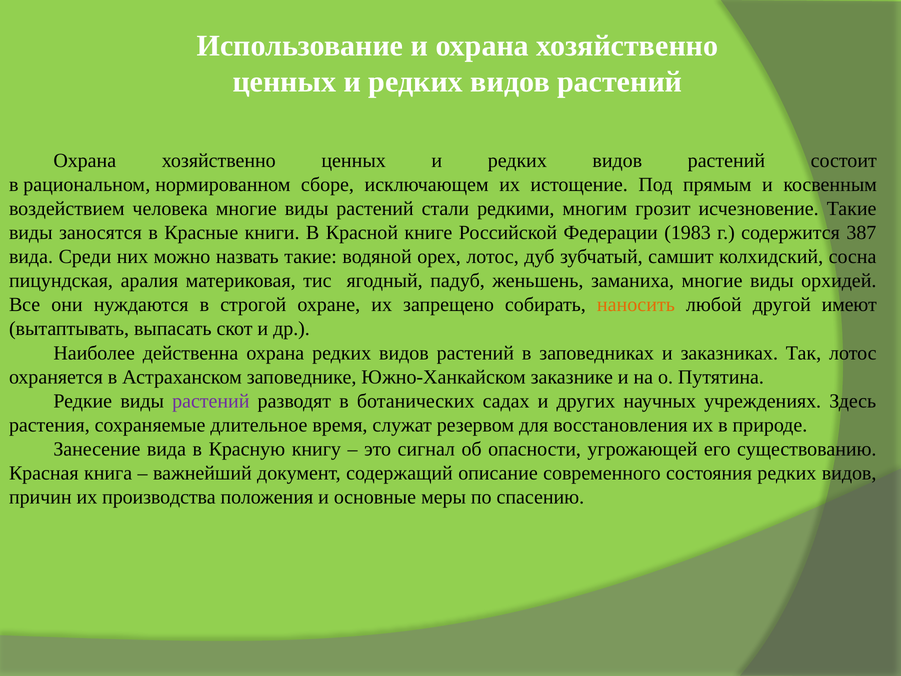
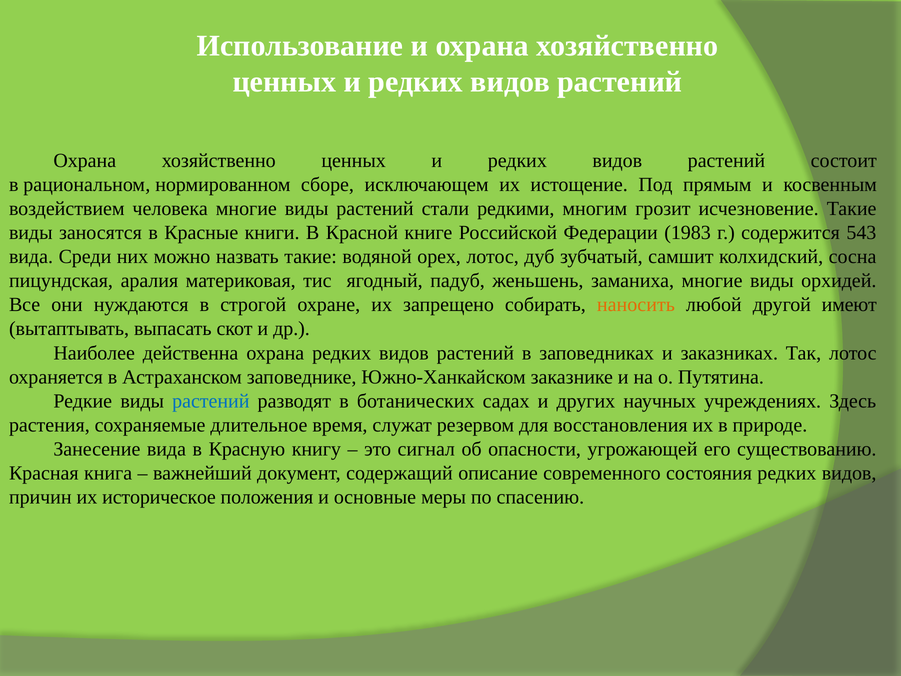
387: 387 -> 543
растений at (211, 401) colour: purple -> blue
производства: производства -> историческое
